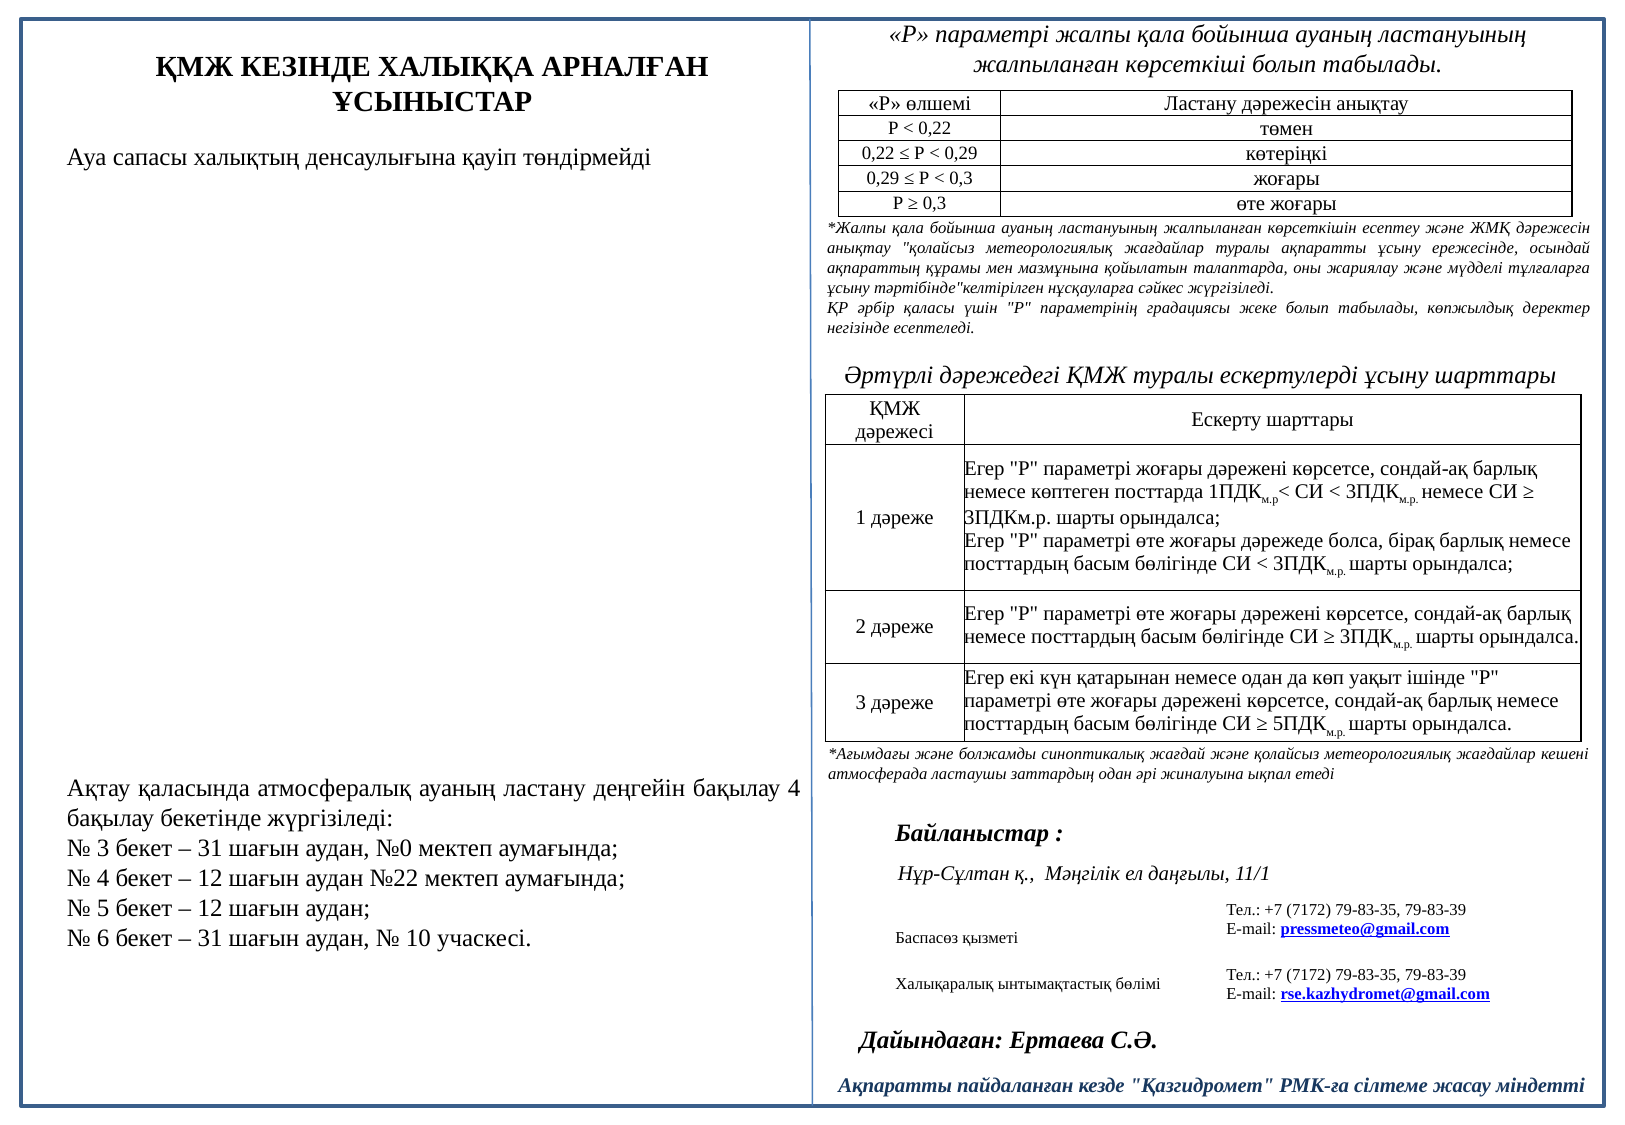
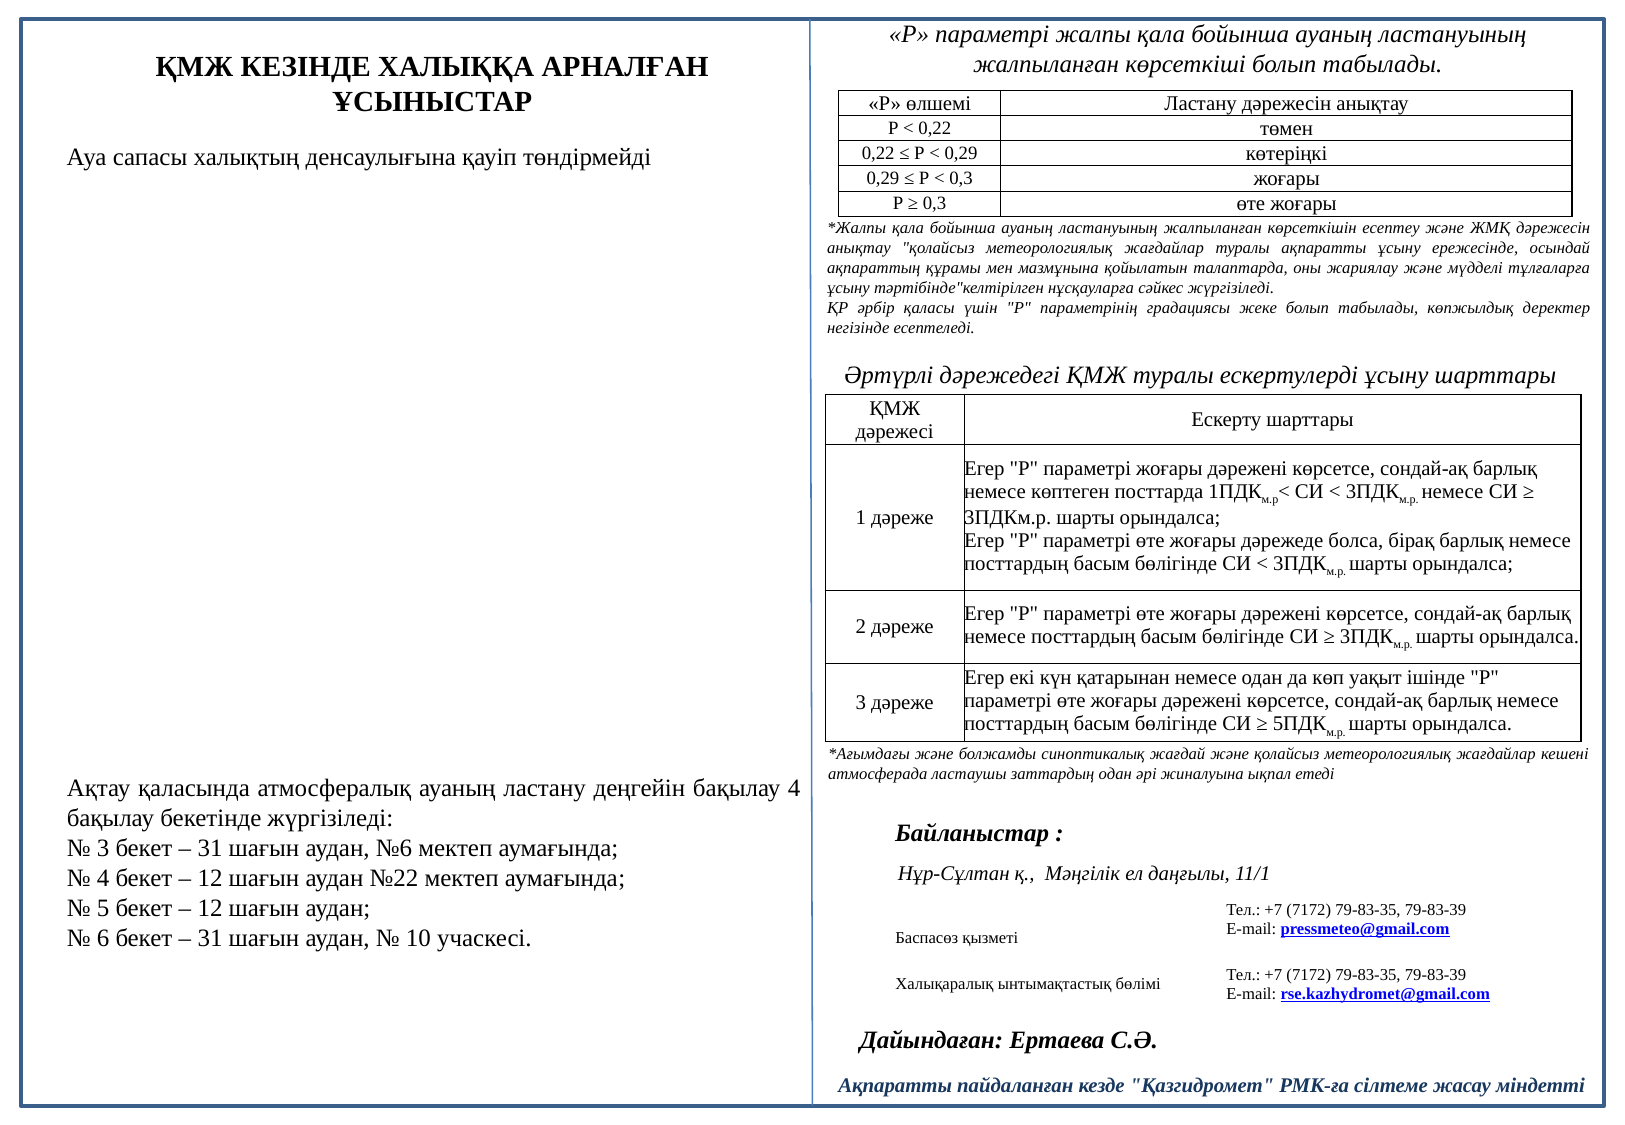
№0: №0 -> №6
